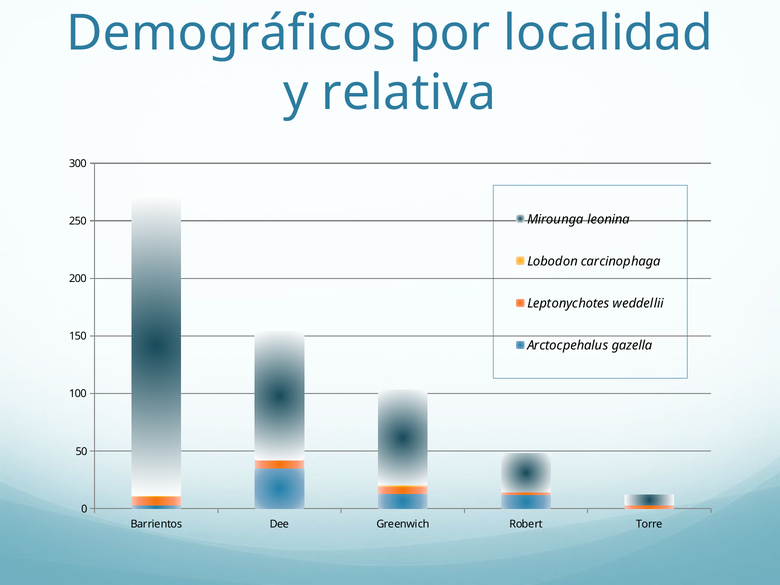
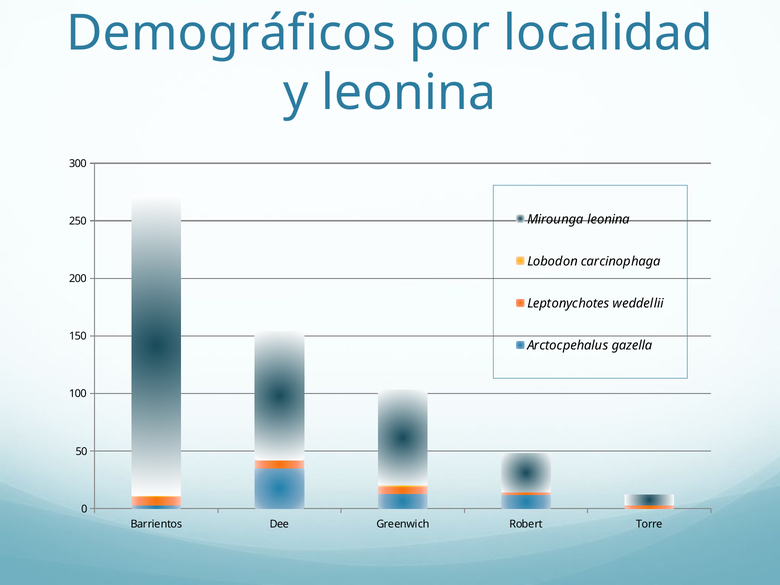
y relativa: relativa -> leonina
